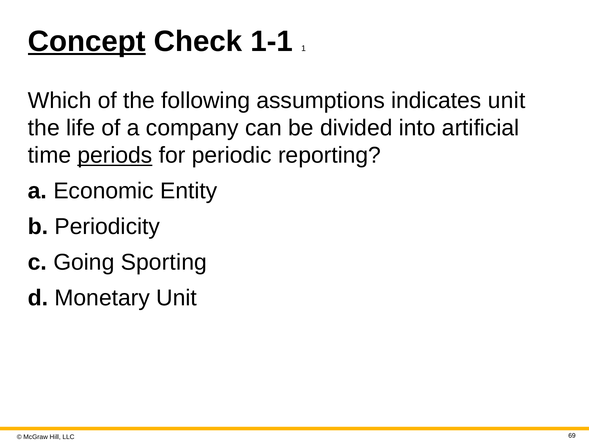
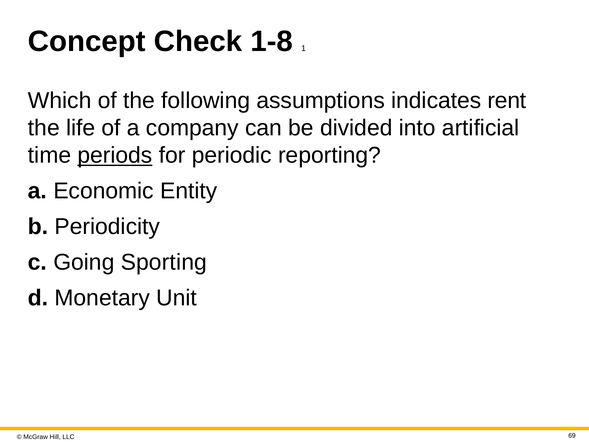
Concept underline: present -> none
1-1: 1-1 -> 1-8
indicates unit: unit -> rent
